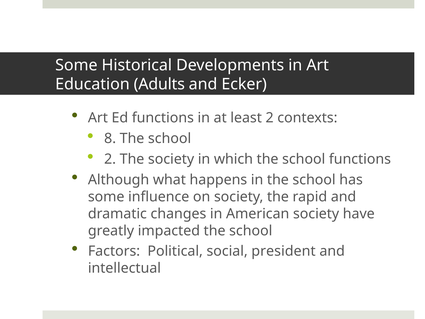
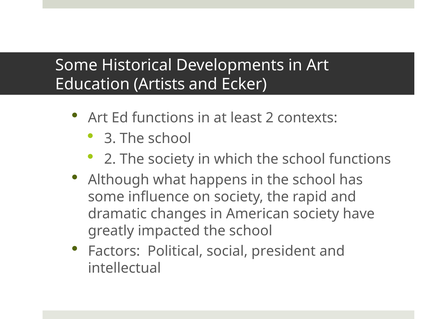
Adults: Adults -> Artists
8: 8 -> 3
